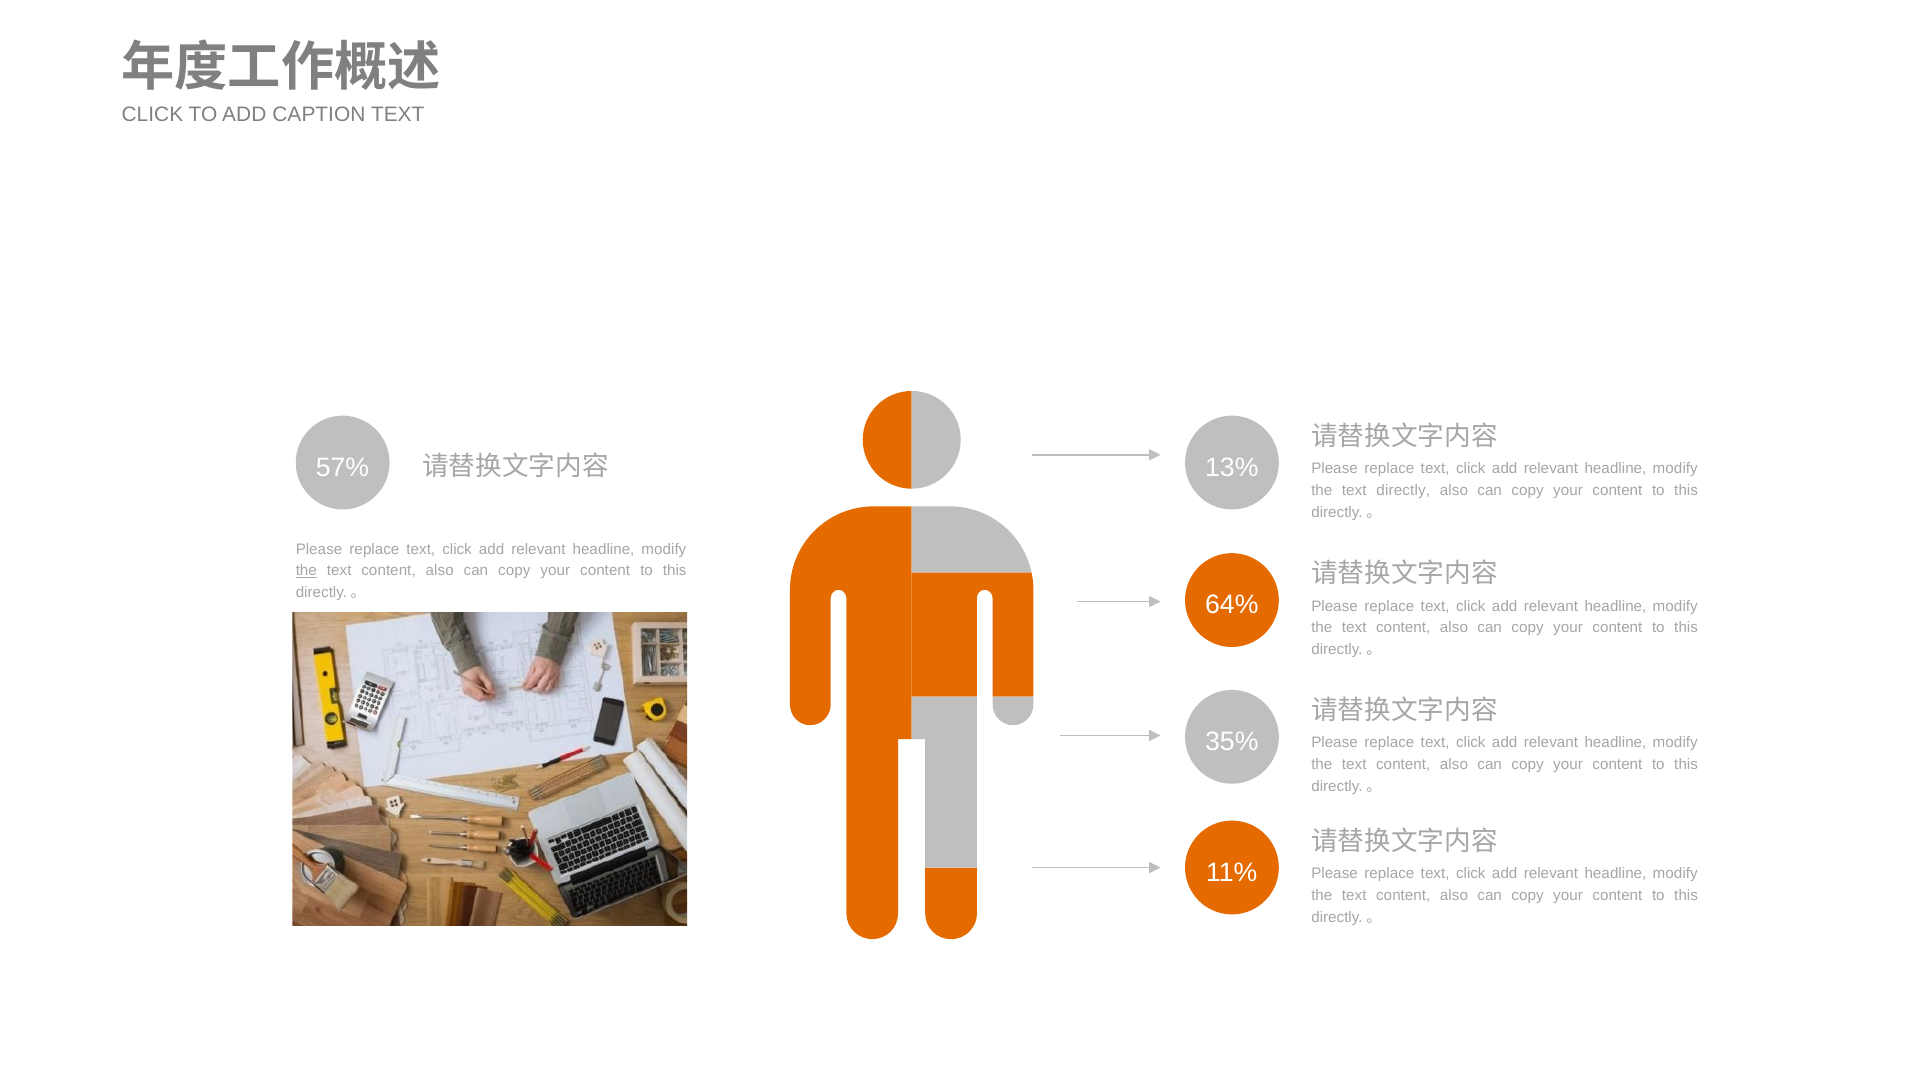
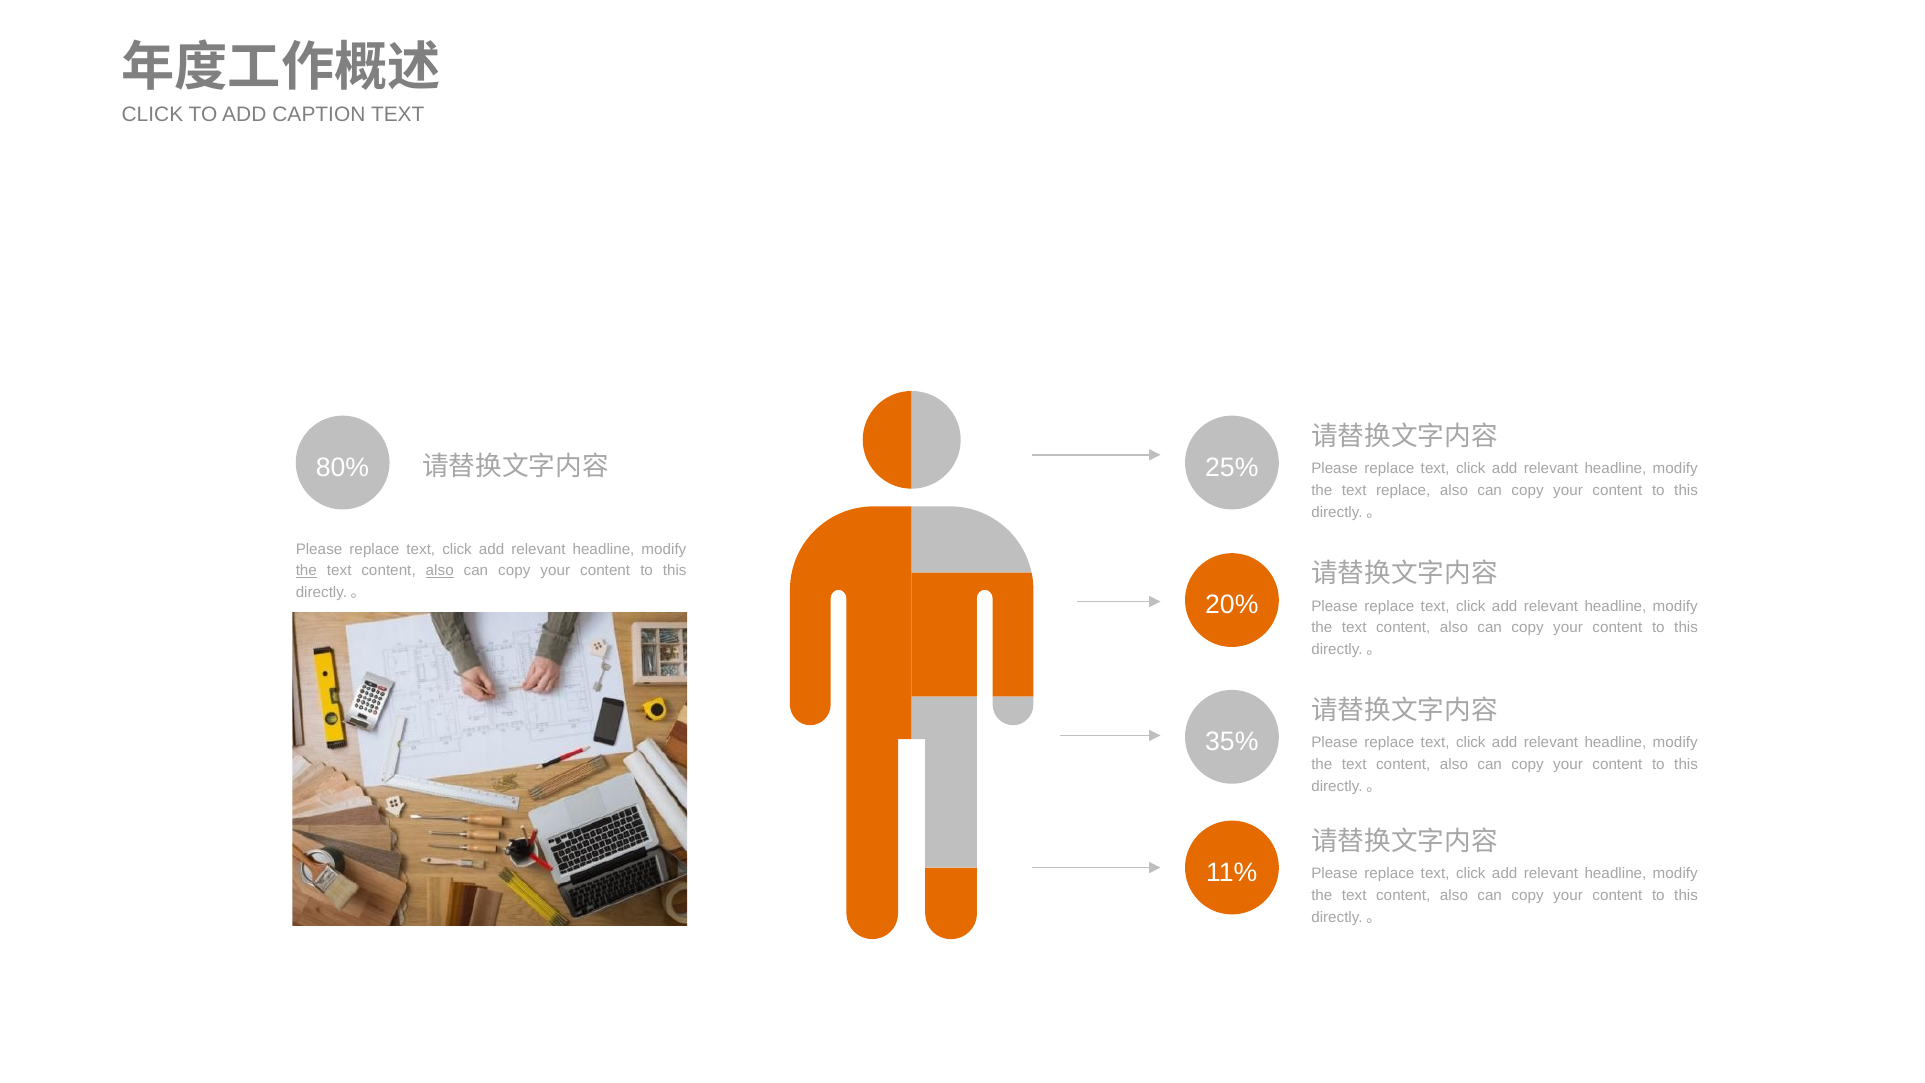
57%: 57% -> 80%
13%: 13% -> 25%
text directly: directly -> replace
also at (440, 571) underline: none -> present
64%: 64% -> 20%
